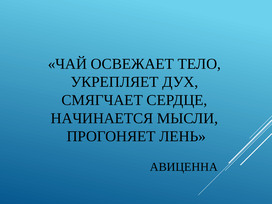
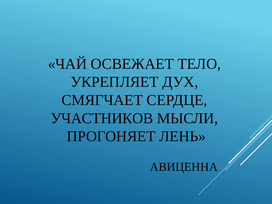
НАЧИНАЕТСЯ: НАЧИНАЕТСЯ -> УЧАСТНИКОВ
